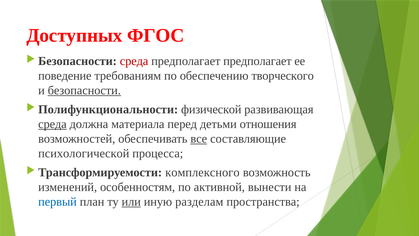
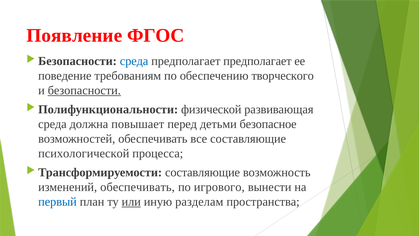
Доступных: Доступных -> Появление
среда at (134, 61) colour: red -> blue
среда at (52, 124) underline: present -> none
материала: материала -> повышает
отношения: отношения -> безопасное
все underline: present -> none
Трансформируемости комплексного: комплексного -> составляющие
изменений особенностям: особенностям -> обеспечивать
активной: активной -> игрового
